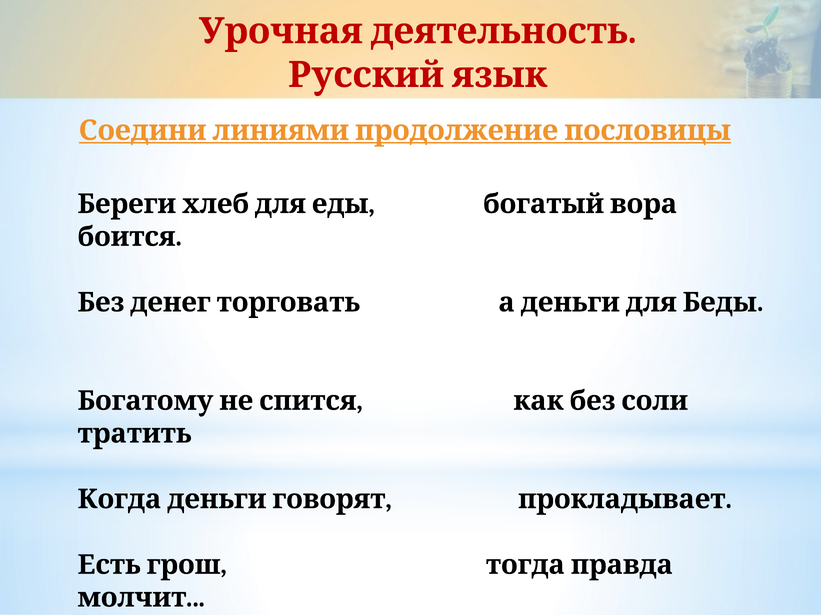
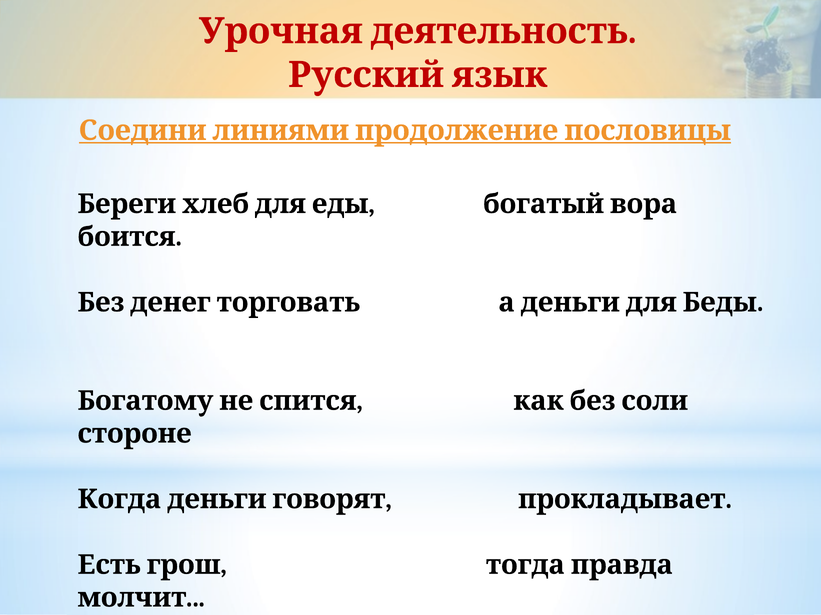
тратить: тратить -> стороне
